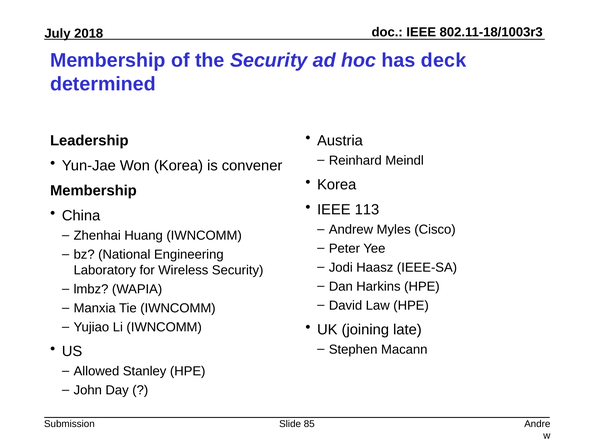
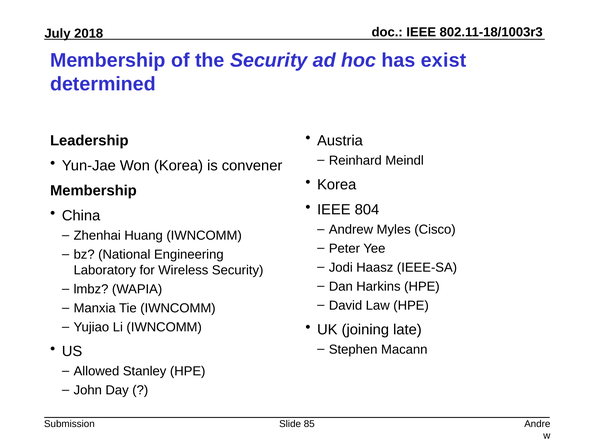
deck: deck -> exist
113: 113 -> 804
